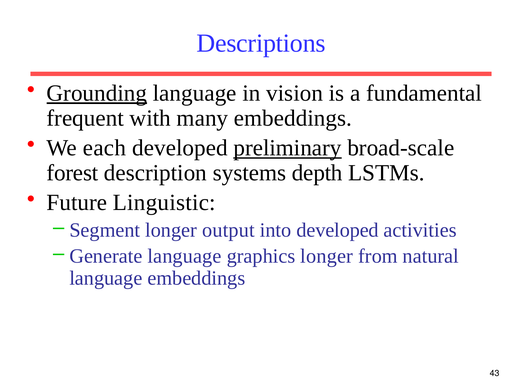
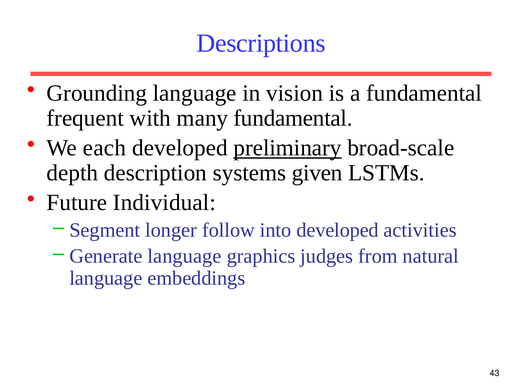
Grounding underline: present -> none
many embeddings: embeddings -> fundamental
forest: forest -> depth
depth: depth -> given
Linguistic: Linguistic -> Individual
output: output -> follow
graphics longer: longer -> judges
